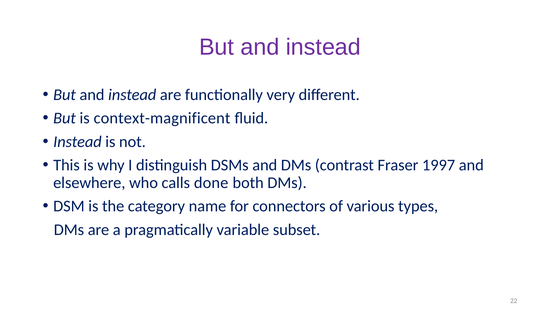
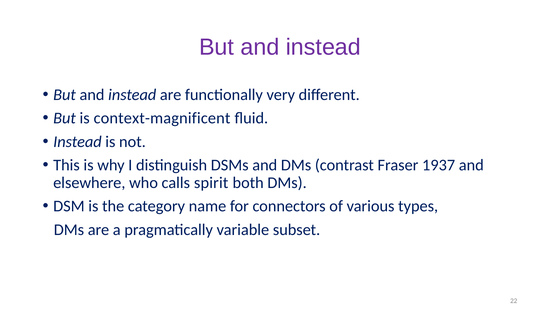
1997: 1997 -> 1937
done: done -> spirit
